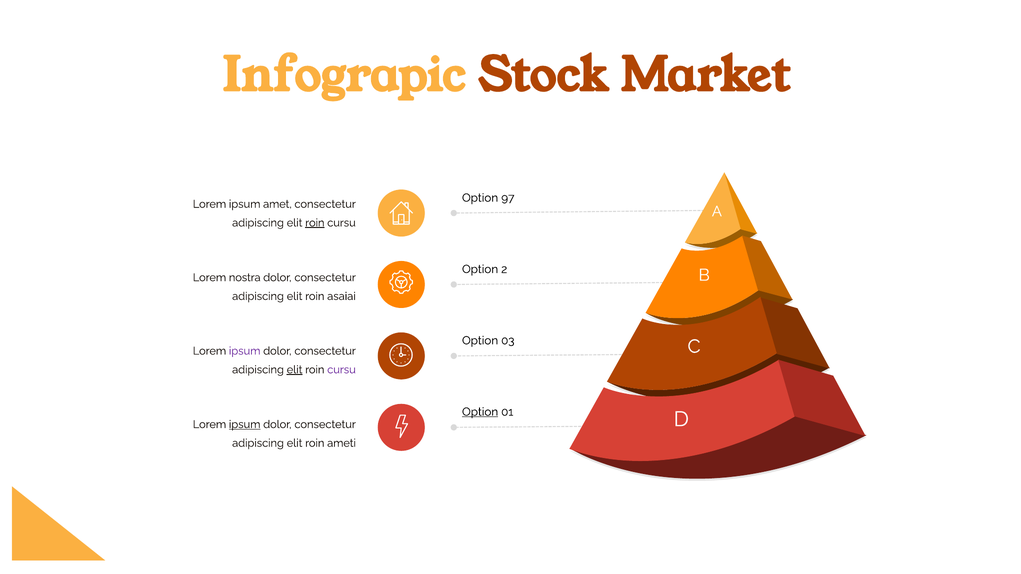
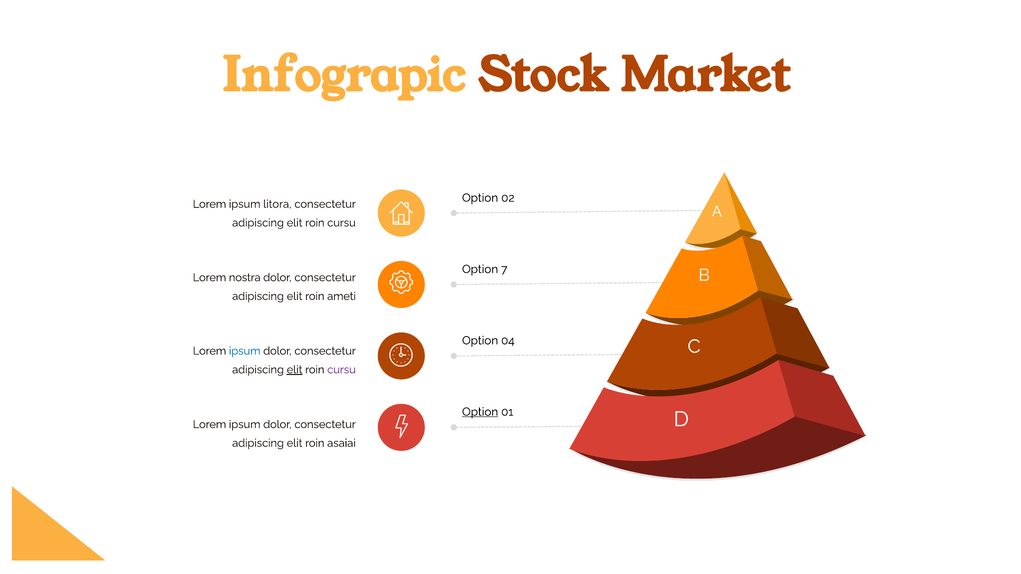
97: 97 -> 02
amet: amet -> litora
roin at (315, 223) underline: present -> none
2: 2 -> 7
asaiai: asaiai -> ameti
03: 03 -> 04
ipsum at (245, 351) colour: purple -> blue
ipsum at (245, 425) underline: present -> none
ameti: ameti -> asaiai
